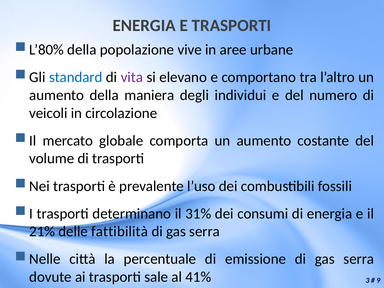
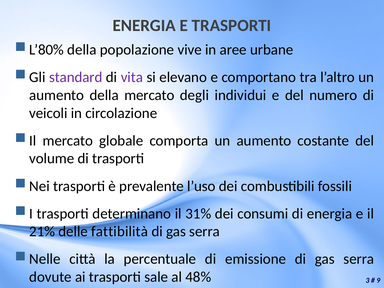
standard colour: blue -> purple
della maniera: maniera -> mercato
41%: 41% -> 48%
